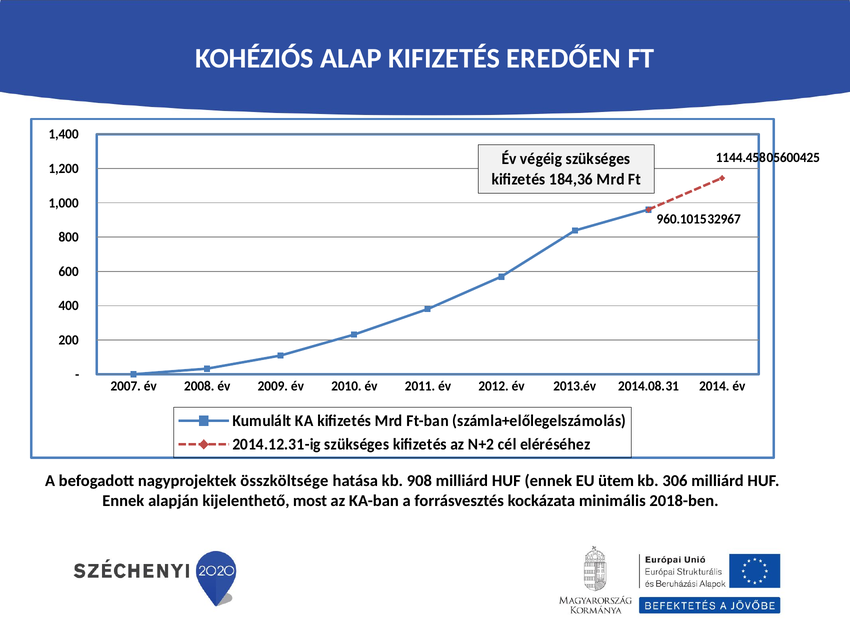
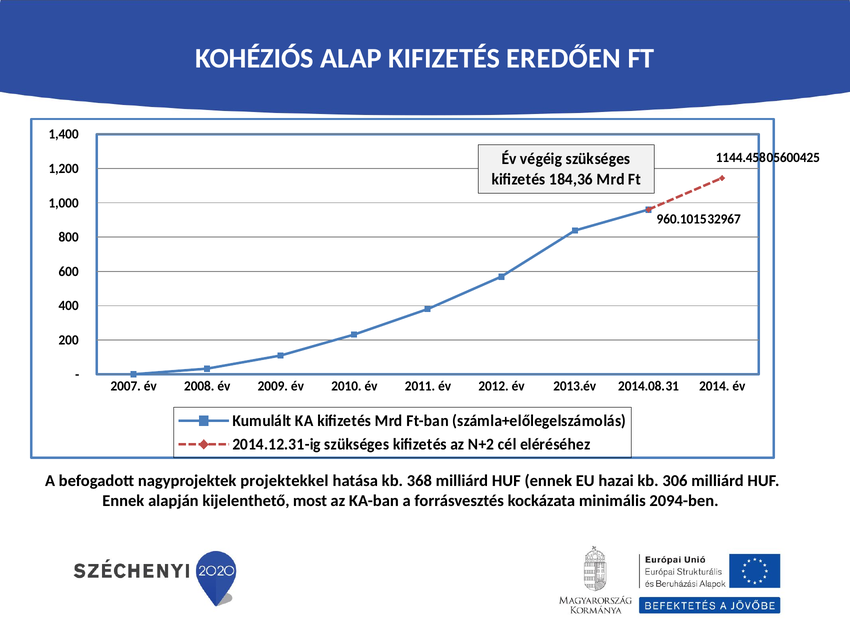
összköltsége: összköltsége -> projektekkel
908: 908 -> 368
ütem: ütem -> hazai
2018-ben: 2018-ben -> 2094-ben
